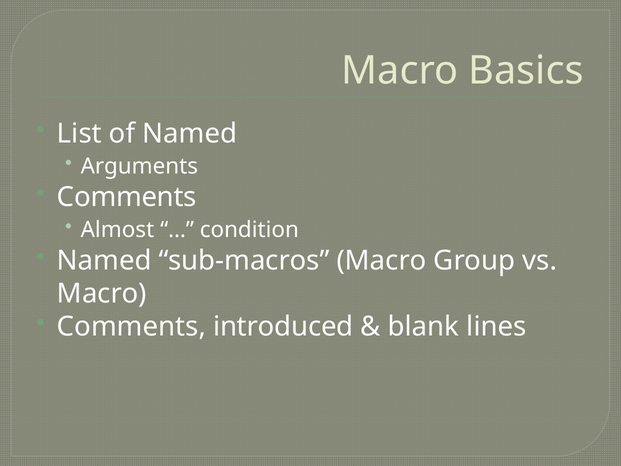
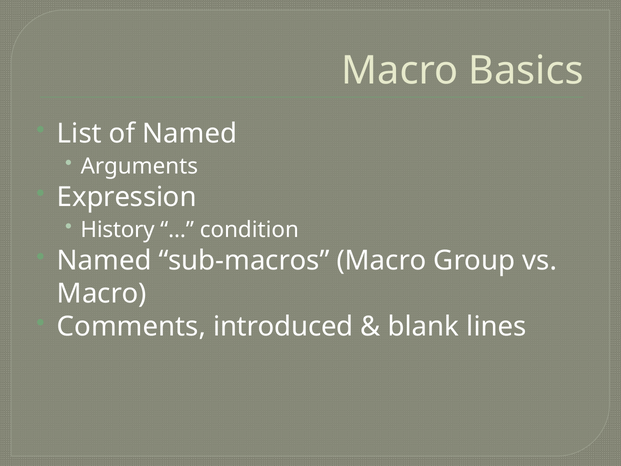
Comments at (127, 197): Comments -> Expression
Almost: Almost -> History
